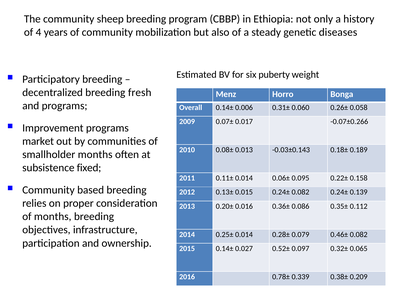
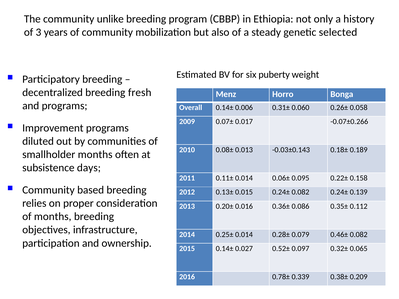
sheep: sheep -> unlike
4: 4 -> 3
diseases: diseases -> selected
market: market -> diluted
fixed: fixed -> days
